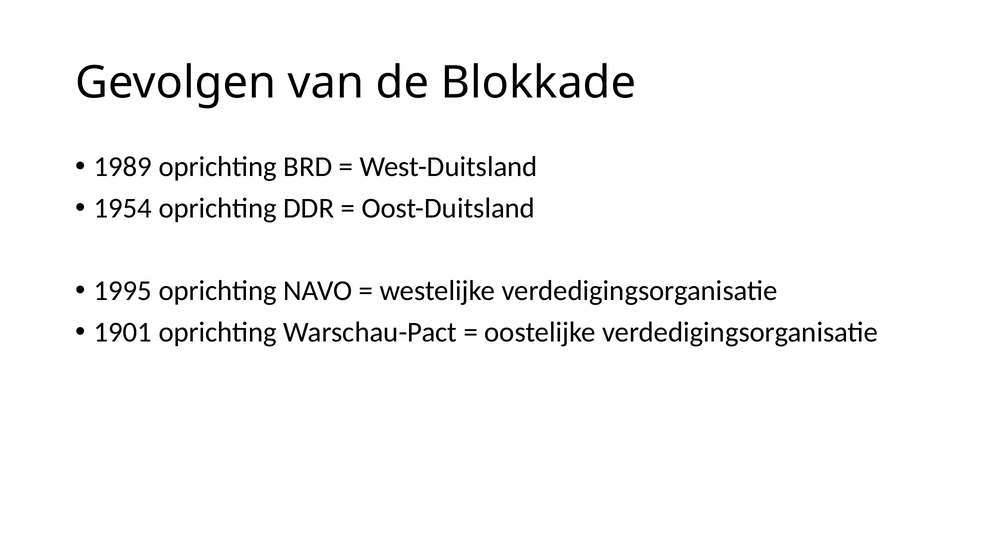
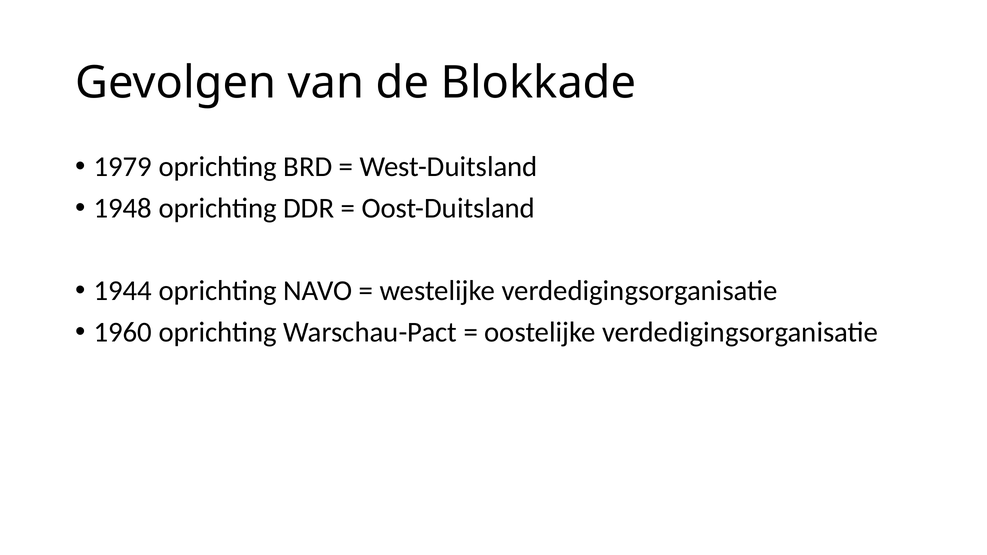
1989: 1989 -> 1979
1954: 1954 -> 1948
1995: 1995 -> 1944
1901: 1901 -> 1960
